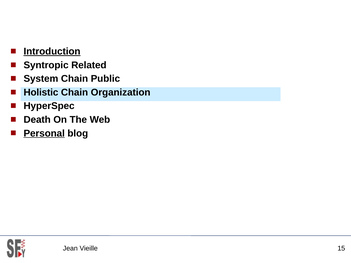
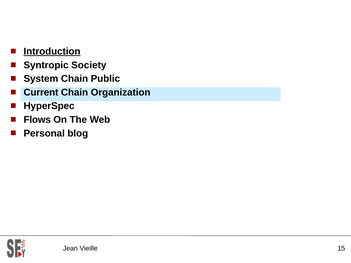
Related: Related -> Society
Holistic: Holistic -> Current
Death: Death -> Flows
Personal underline: present -> none
